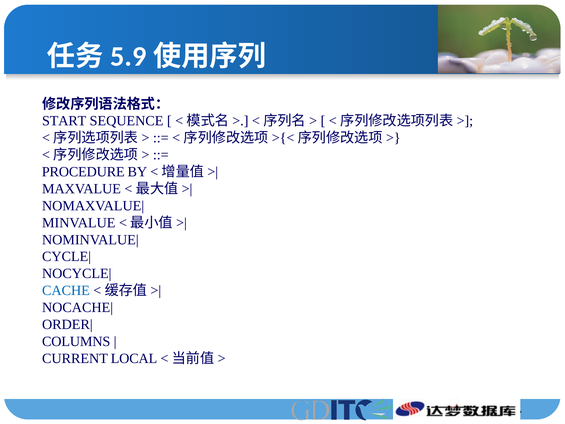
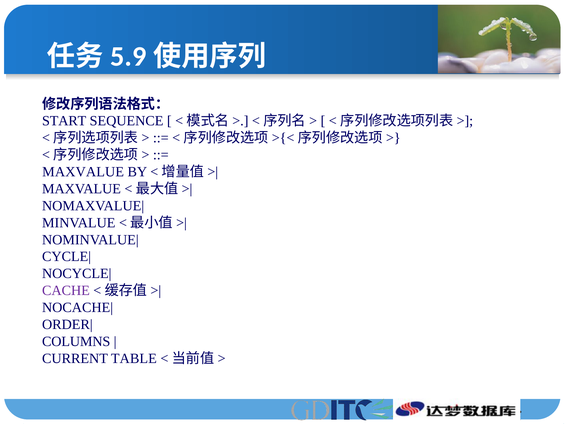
PROCEDURE at (83, 172): PROCEDURE -> MAXVALUE
CACHE colour: blue -> purple
LOCAL: LOCAL -> TABLE
